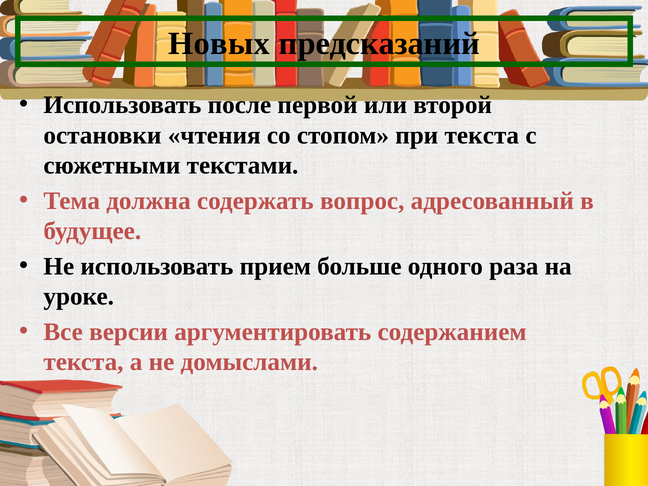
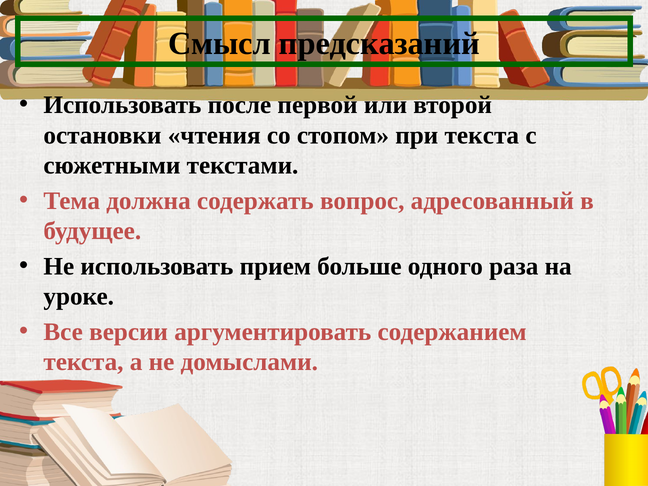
Новых: Новых -> Смысл
